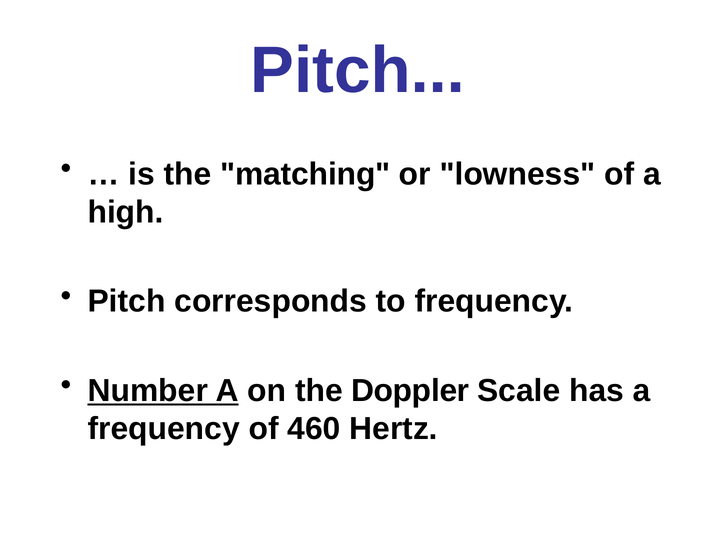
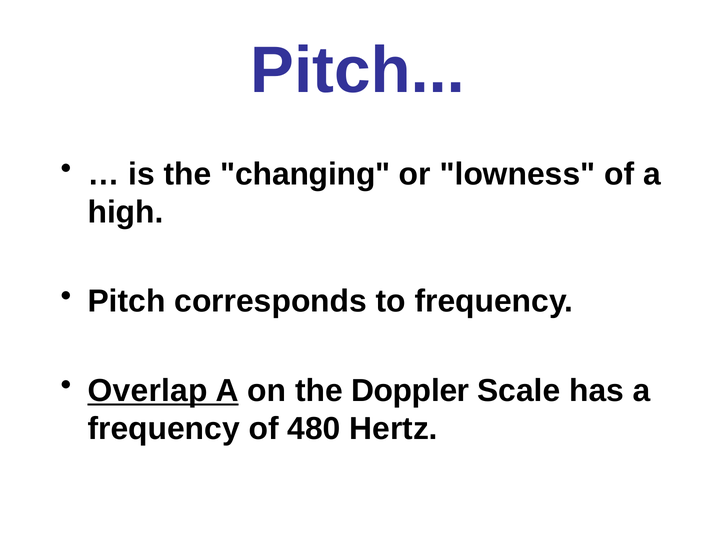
matching: matching -> changing
Number: Number -> Overlap
460: 460 -> 480
